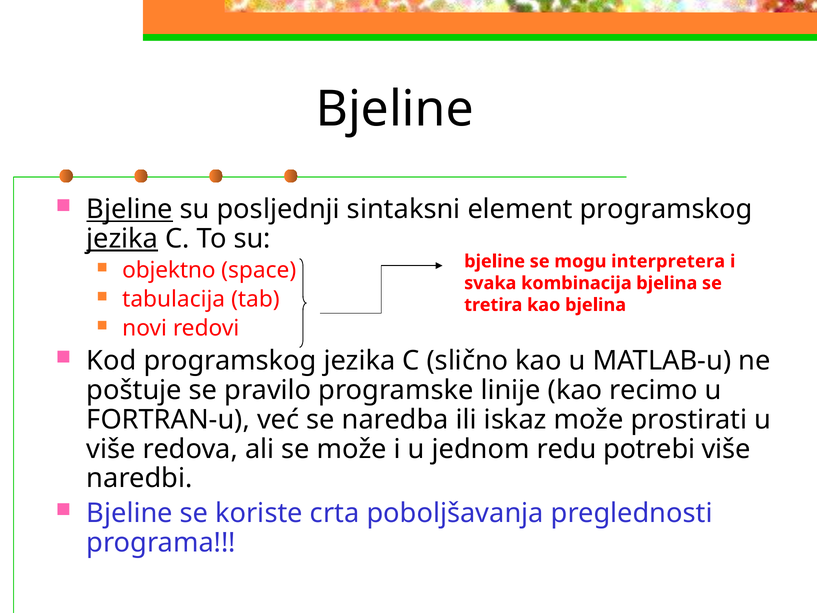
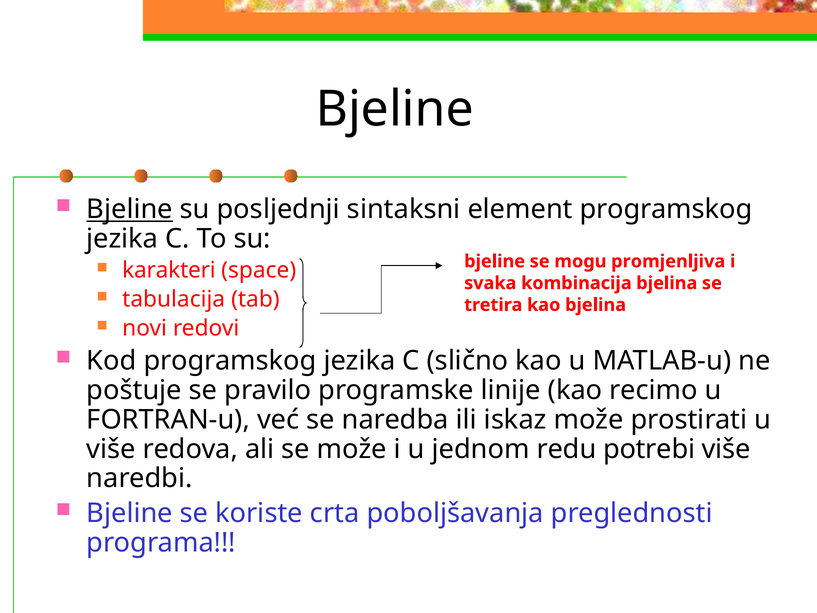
jezika at (122, 239) underline: present -> none
interpretera: interpretera -> promjenljiva
objektno: objektno -> karakteri
